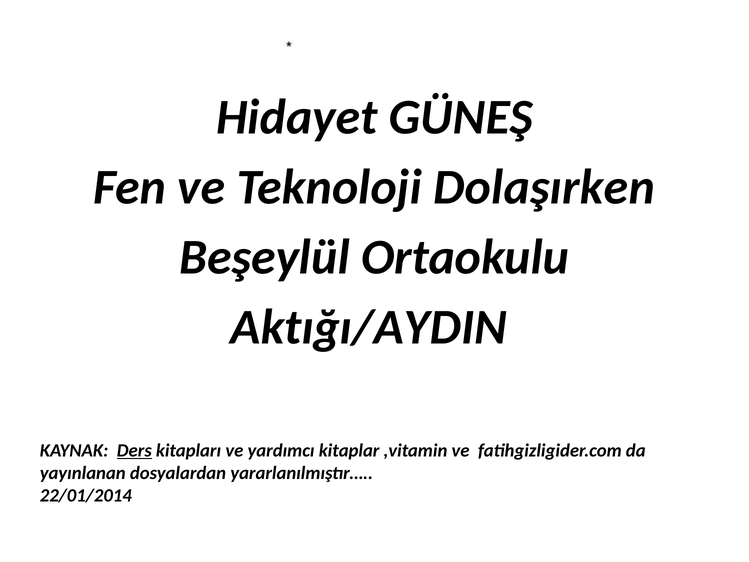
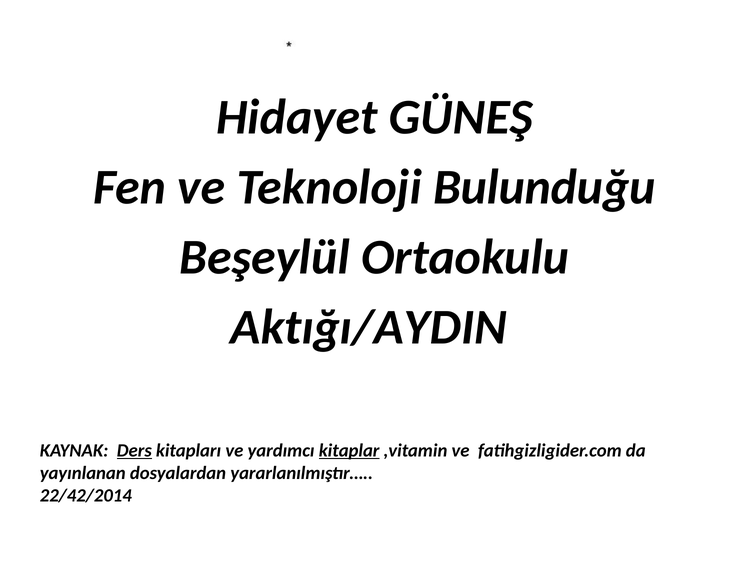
Dolaşırken: Dolaşırken -> Bulunduğu
kitaplar underline: none -> present
22/01/2014: 22/01/2014 -> 22/42/2014
